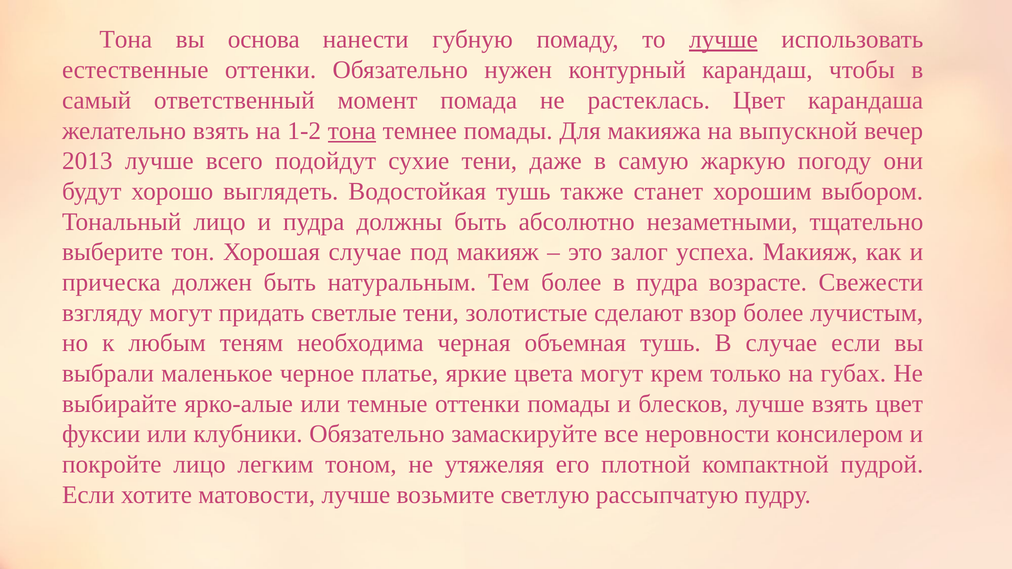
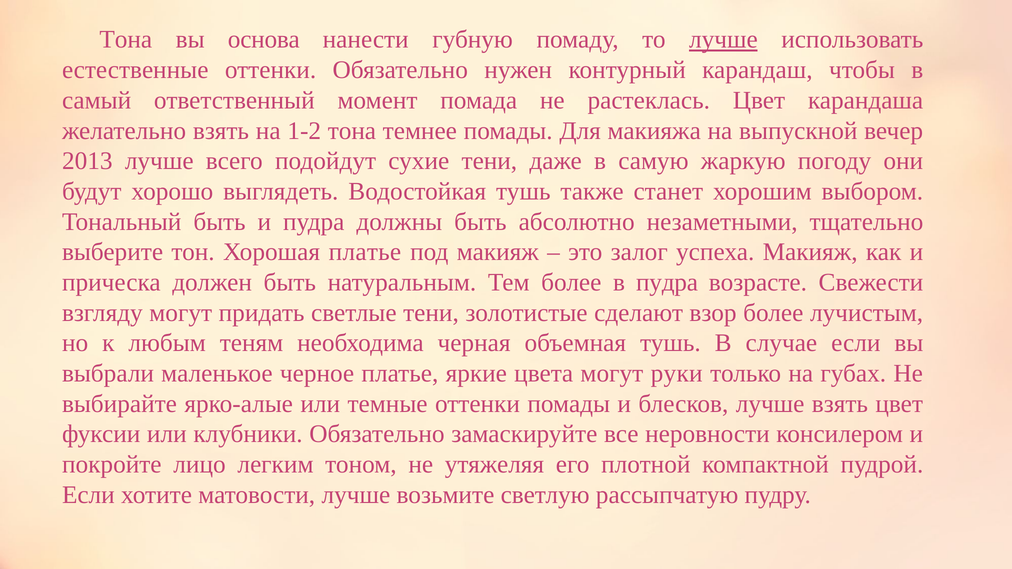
тона at (352, 131) underline: present -> none
Тональный лицо: лицо -> быть
Хорошая случае: случае -> платье
крем: крем -> руки
